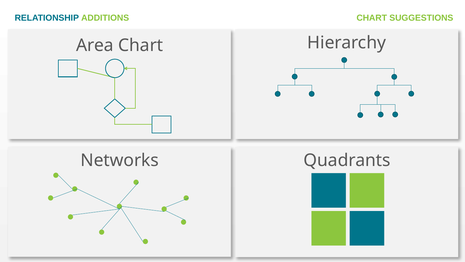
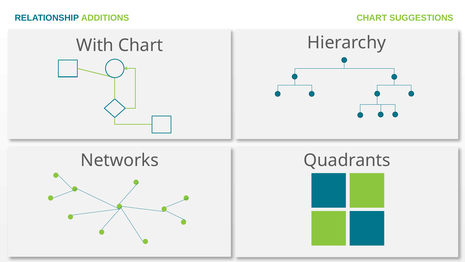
Area: Area -> With
